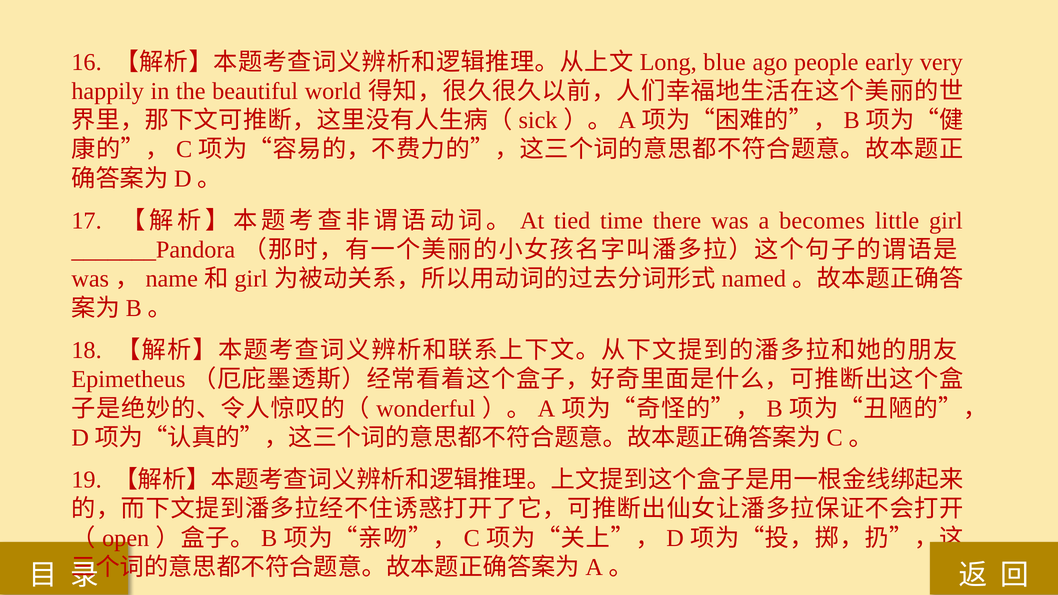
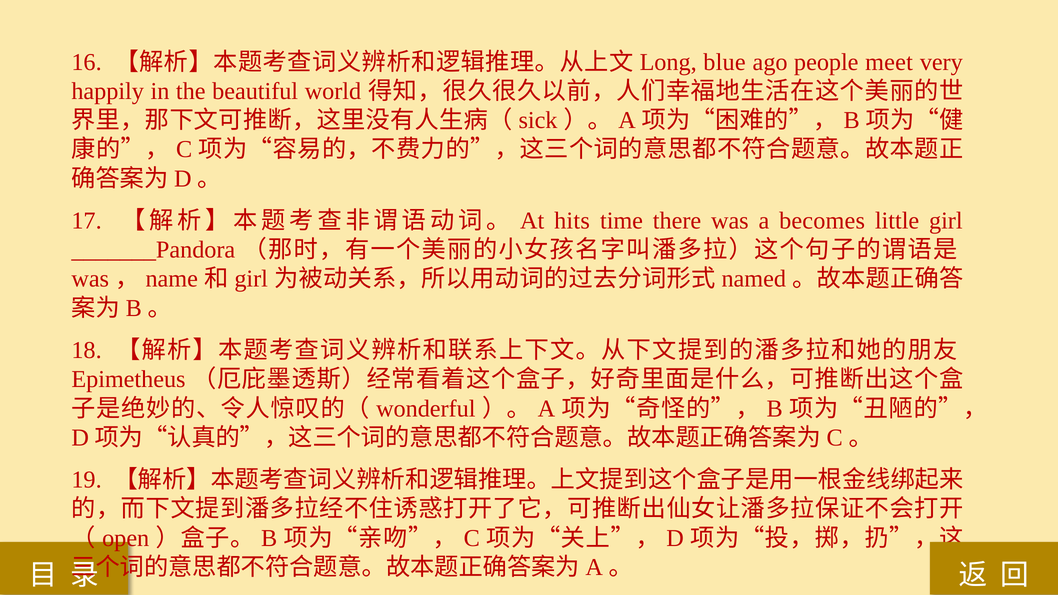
early: early -> meet
tied: tied -> hits
